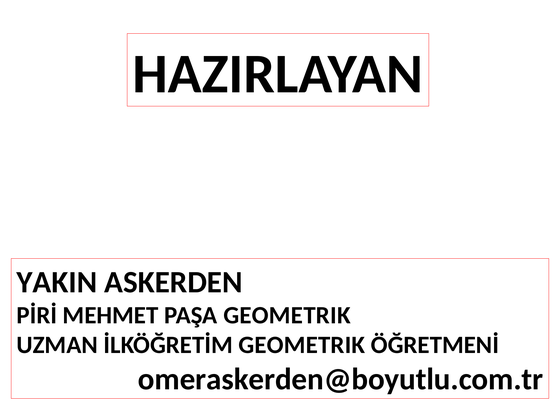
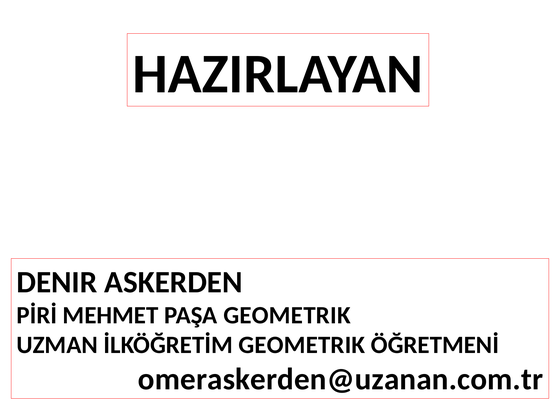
YAKIN: YAKIN -> DENIR
omeraskerden@boyutlu.com.tr: omeraskerden@boyutlu.com.tr -> omeraskerden@uzanan.com.tr
